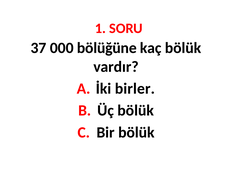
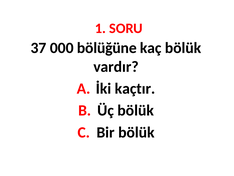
birler: birler -> kaçtır
